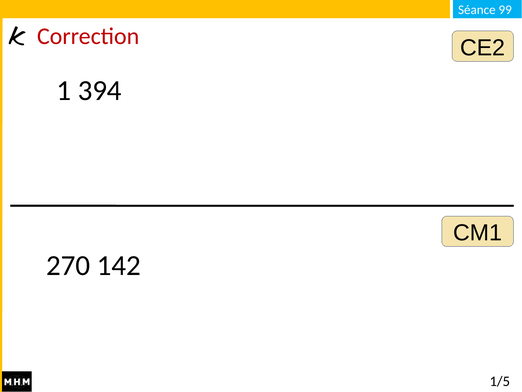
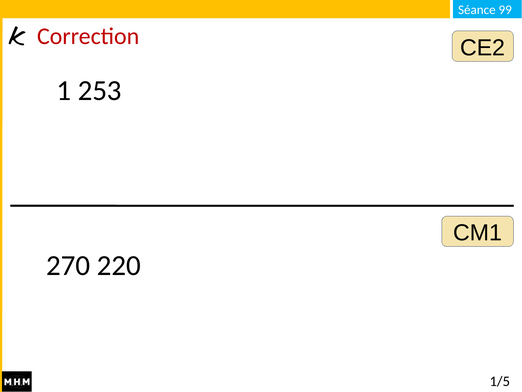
394: 394 -> 253
142: 142 -> 220
